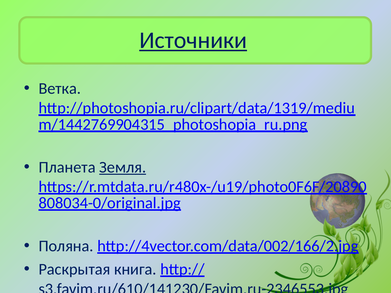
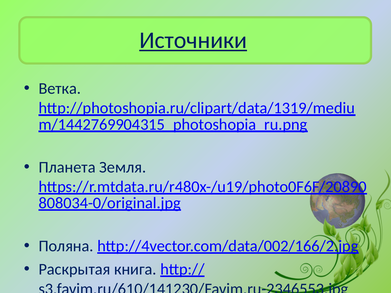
Земля underline: present -> none
